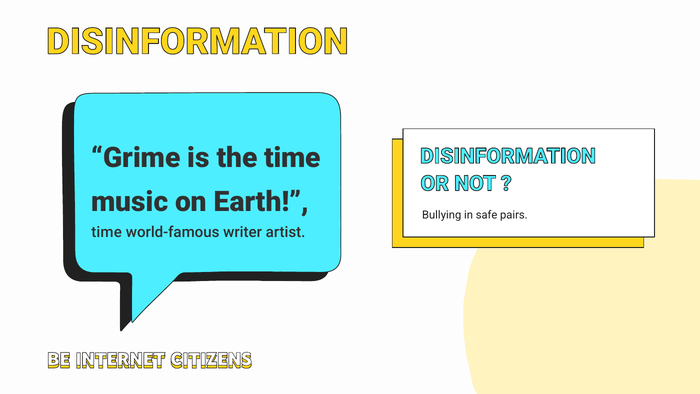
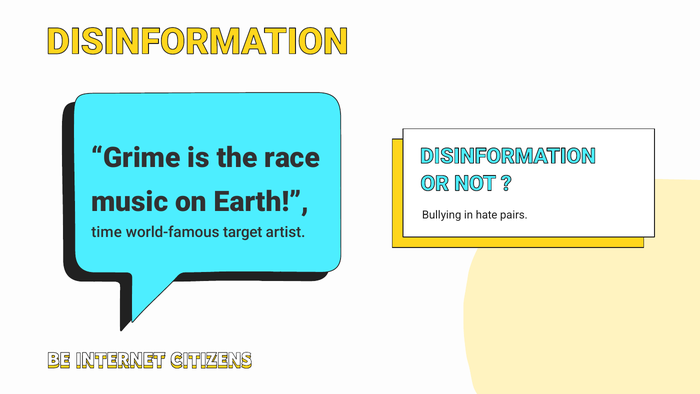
the time: time -> race
safe: safe -> hate
writer: writer -> target
